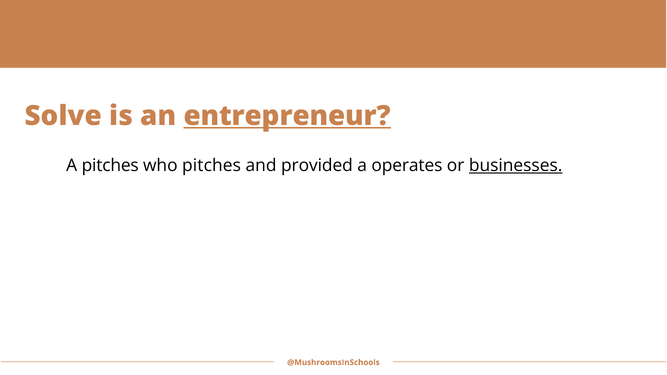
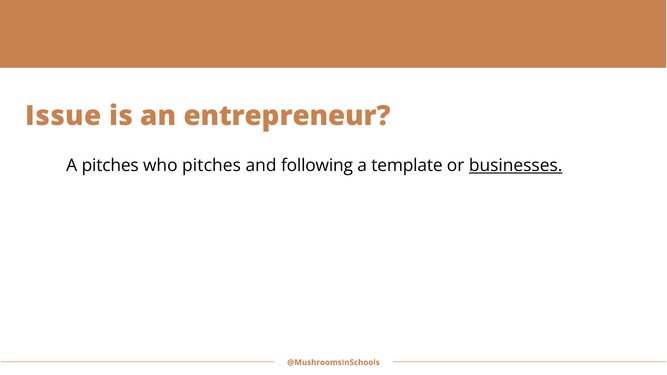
Solve: Solve -> Issue
entrepreneur underline: present -> none
provided: provided -> following
operates: operates -> template
